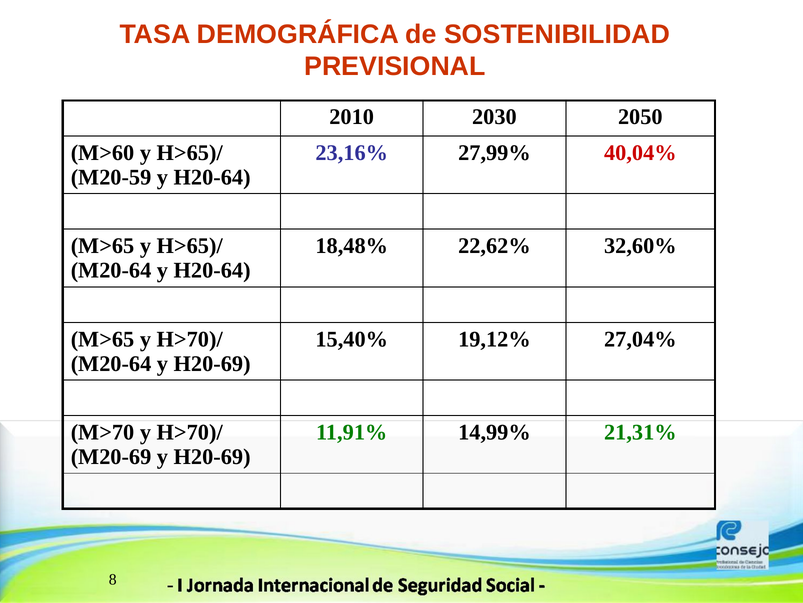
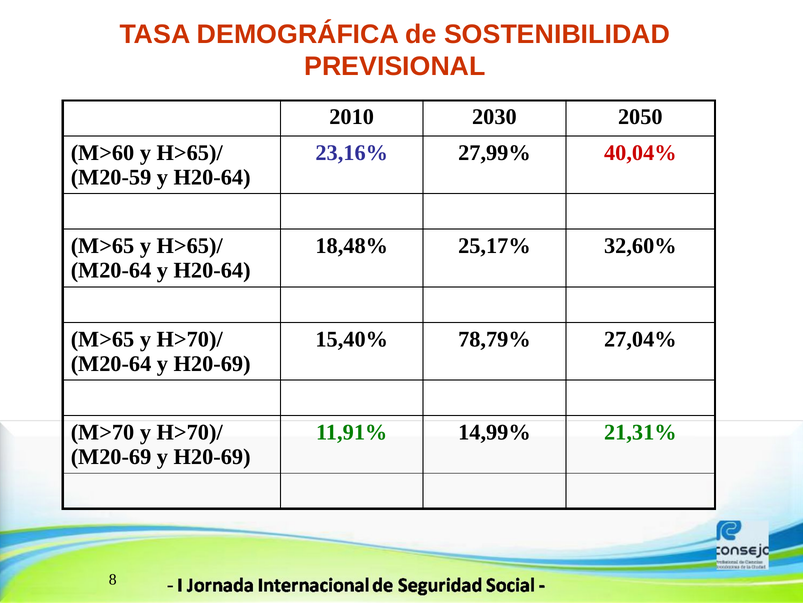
22,62%: 22,62% -> 25,17%
19,12%: 19,12% -> 78,79%
